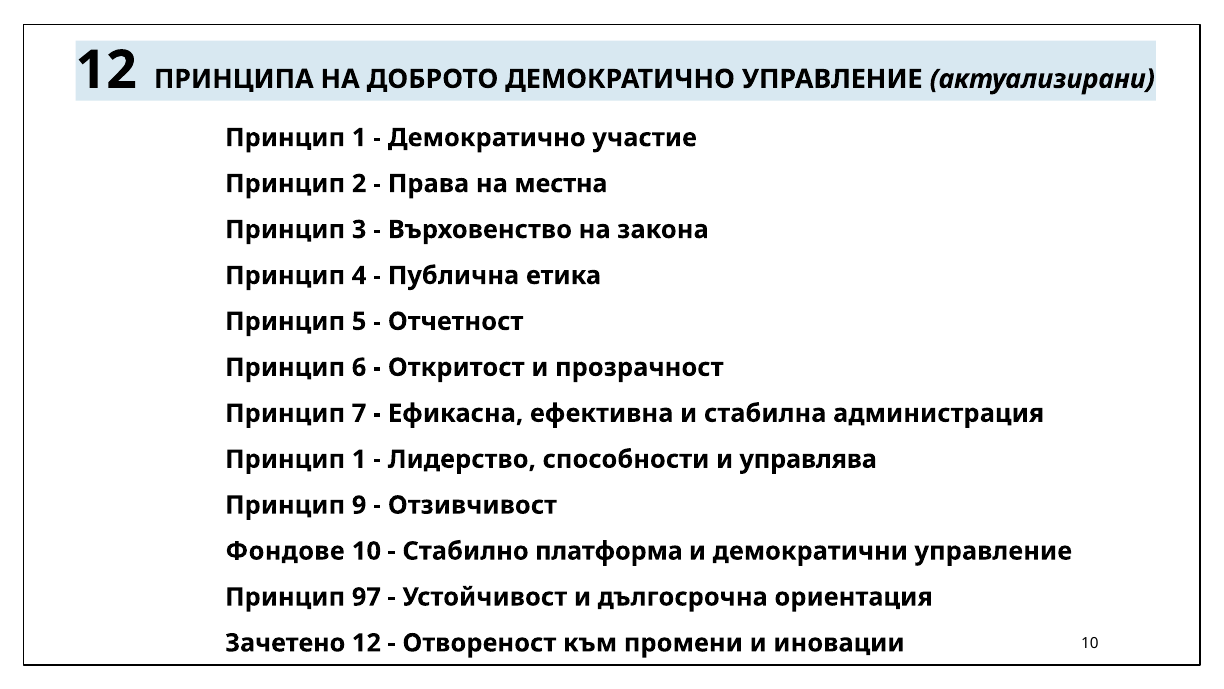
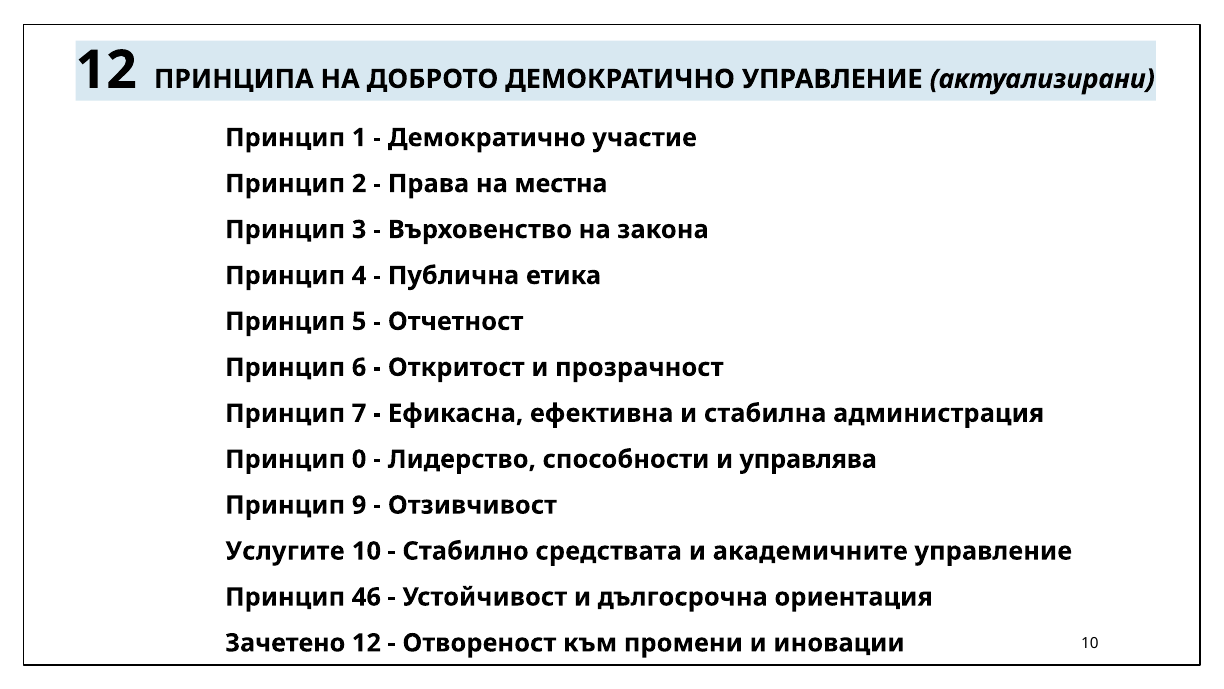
1 at (359, 459): 1 -> 0
Фондове: Фондове -> Услугите
платформа: платформа -> средствата
демократични: демократични -> академичните
97: 97 -> 46
